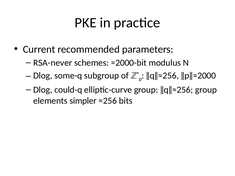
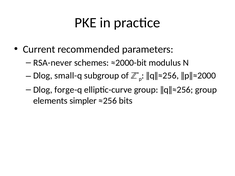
some-q: some-q -> small-q
could-q: could-q -> forge-q
